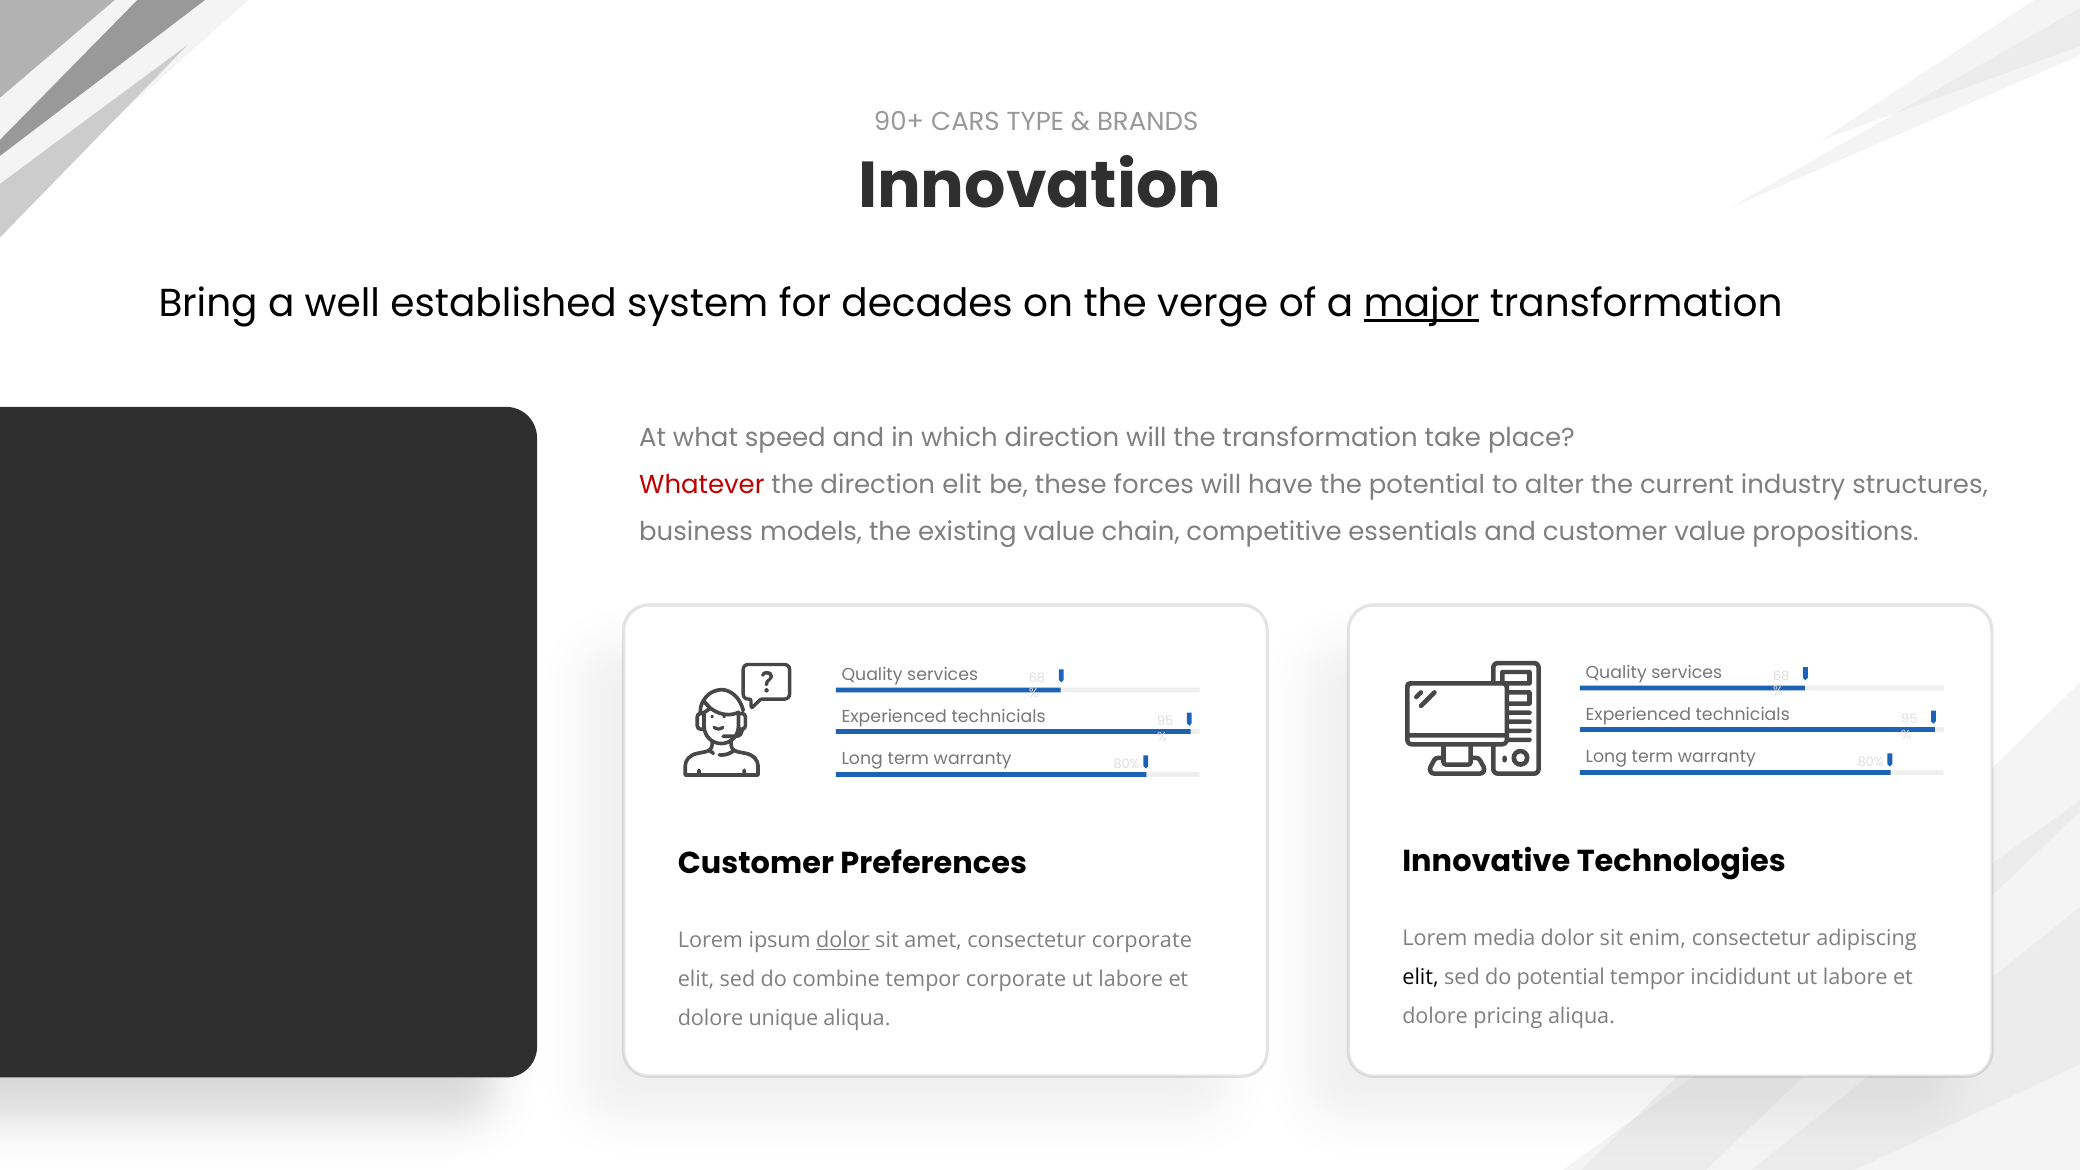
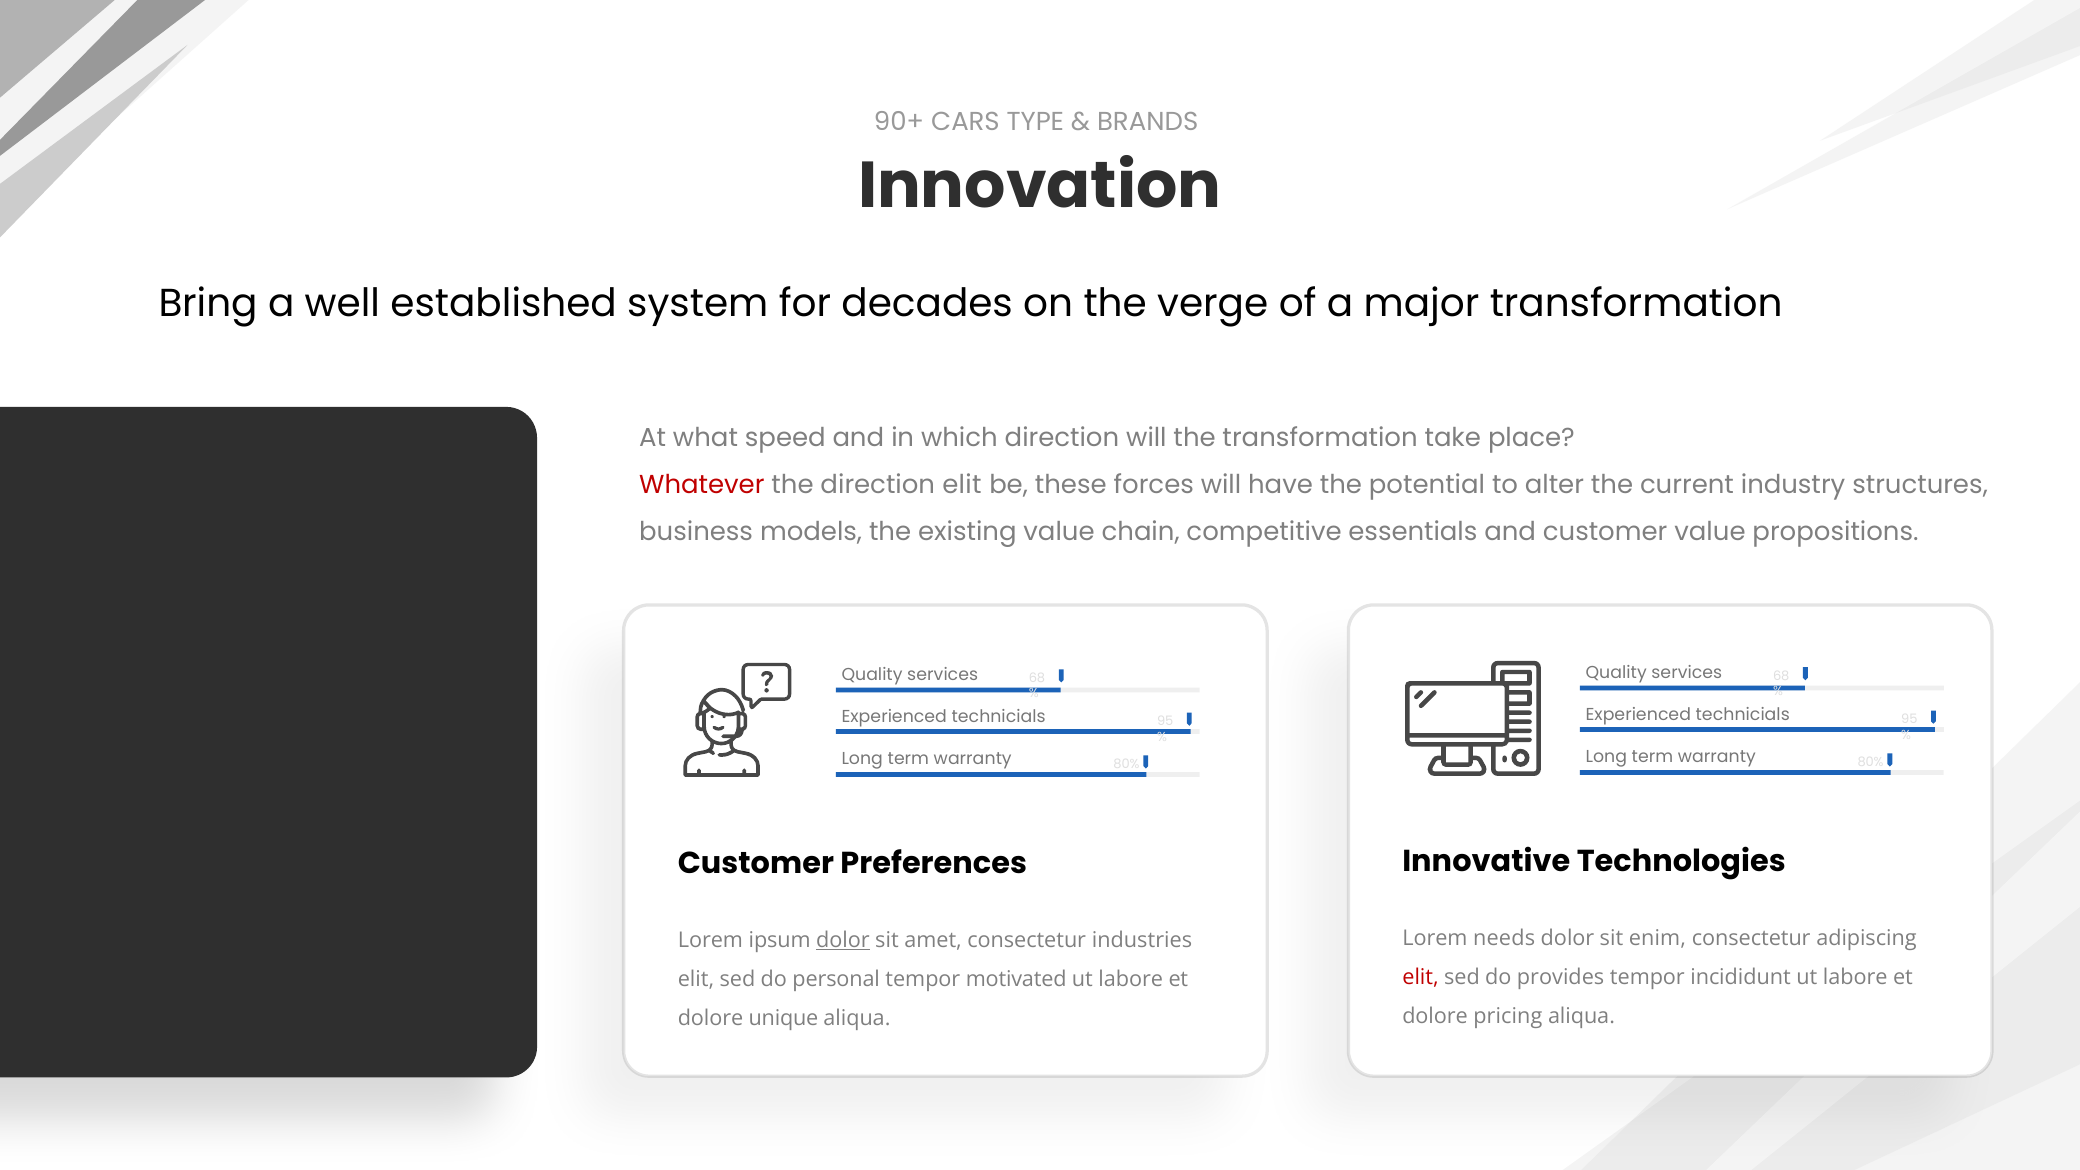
major underline: present -> none
media: media -> needs
consectetur corporate: corporate -> industries
elit at (1421, 977) colour: black -> red
do potential: potential -> provides
combine: combine -> personal
tempor corporate: corporate -> motivated
